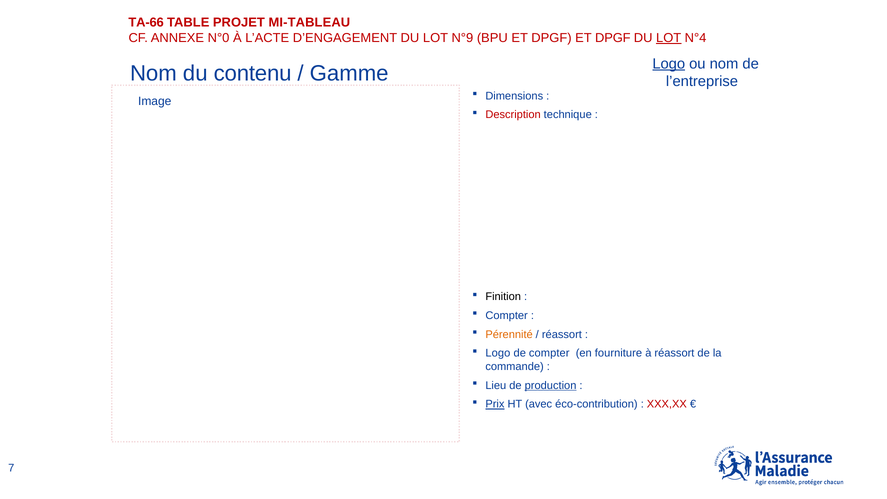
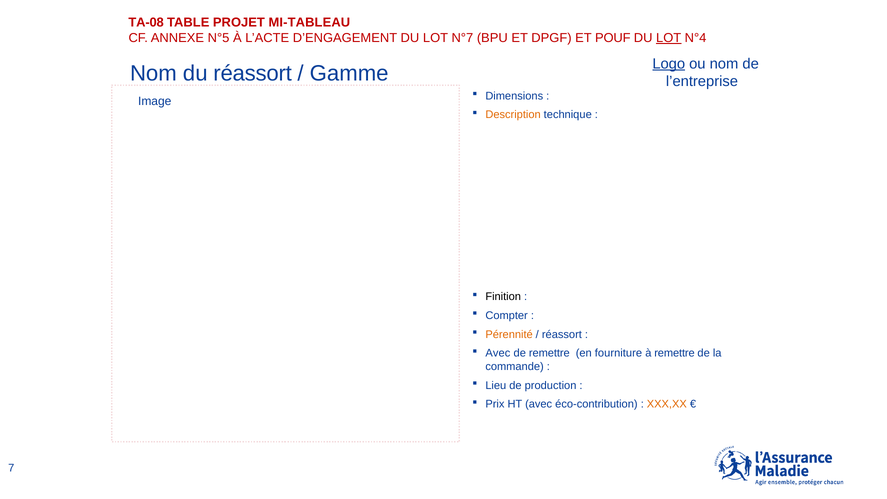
TA-66: TA-66 -> TA-08
N°0: N°0 -> N°5
N°9: N°9 -> N°7
DPGF ET DPGF: DPGF -> POUF
du contenu: contenu -> réassort
Description colour: red -> orange
Logo at (498, 353): Logo -> Avec
de compter: compter -> remettre
à réassort: réassort -> remettre
production underline: present -> none
Prix underline: present -> none
XXX,XX colour: red -> orange
